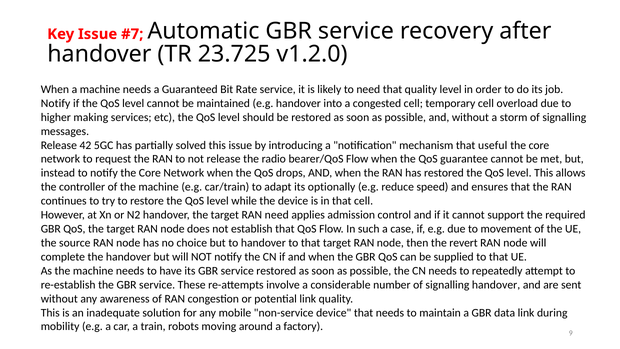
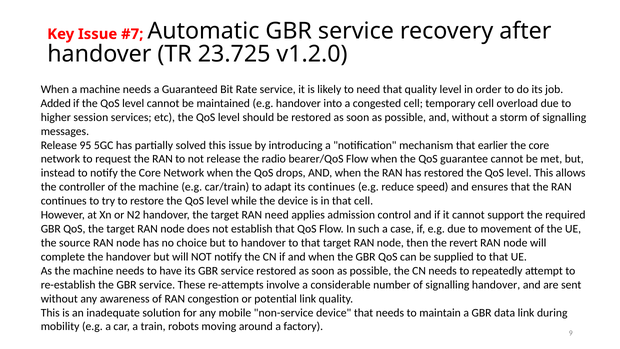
Notify at (56, 103): Notify -> Added
making: making -> session
42: 42 -> 95
useful: useful -> earlier
its optionally: optionally -> continues
